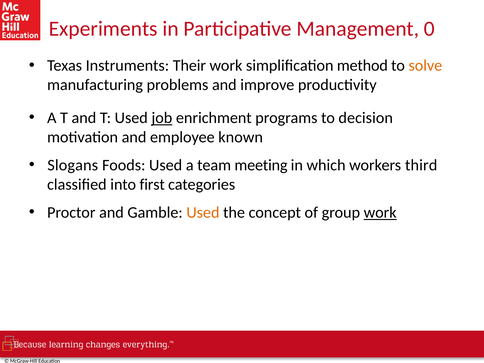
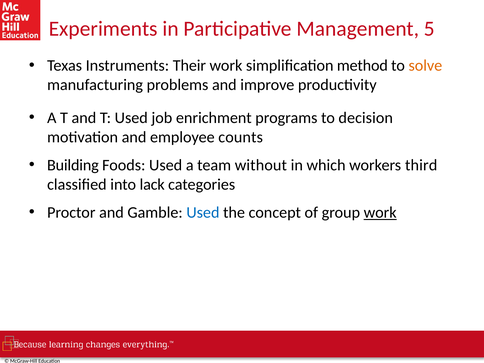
0: 0 -> 5
job underline: present -> none
known: known -> counts
Slogans: Slogans -> Building
meeting: meeting -> without
first: first -> lack
Used at (203, 212) colour: orange -> blue
